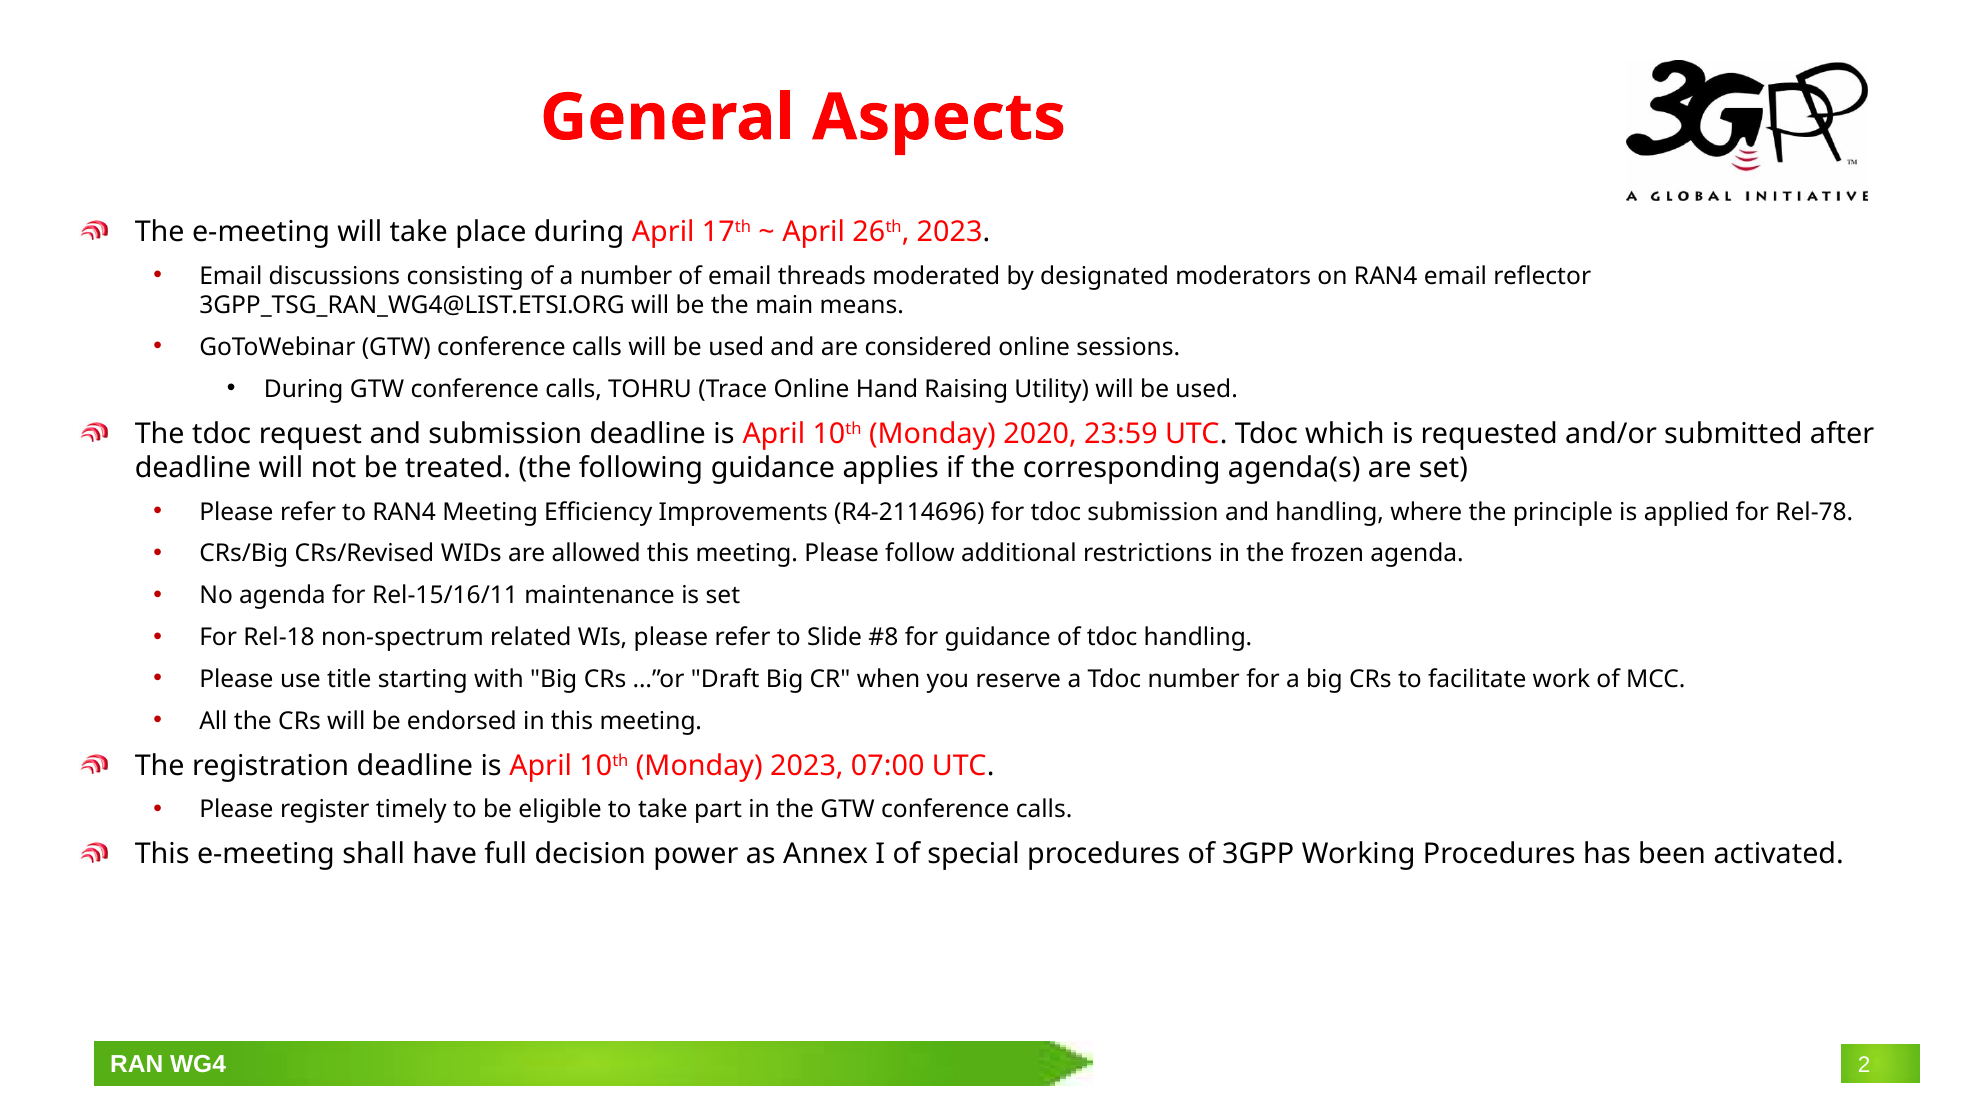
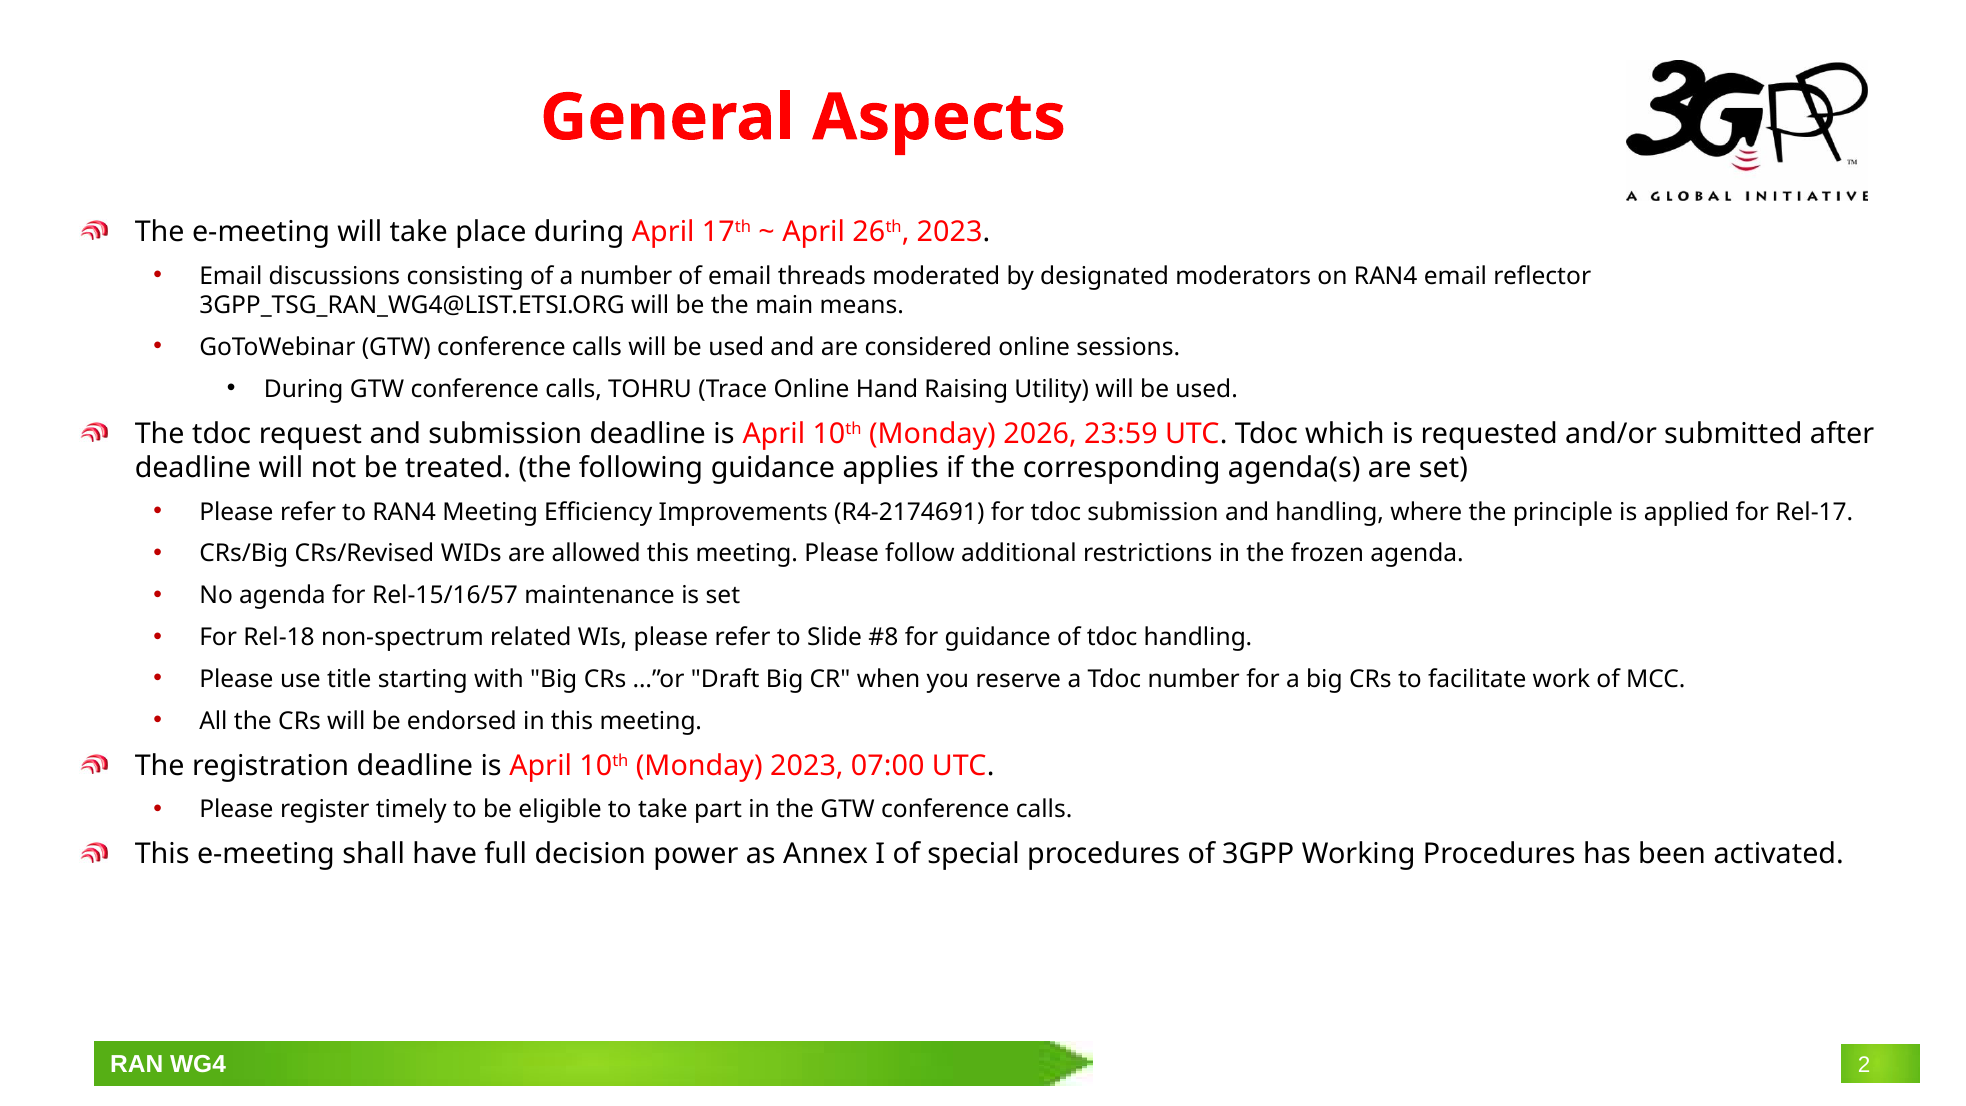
2020: 2020 -> 2026
R4-2114696: R4-2114696 -> R4-2174691
Rel-78: Rel-78 -> Rel-17
Rel-15/16/11: Rel-15/16/11 -> Rel-15/16/57
